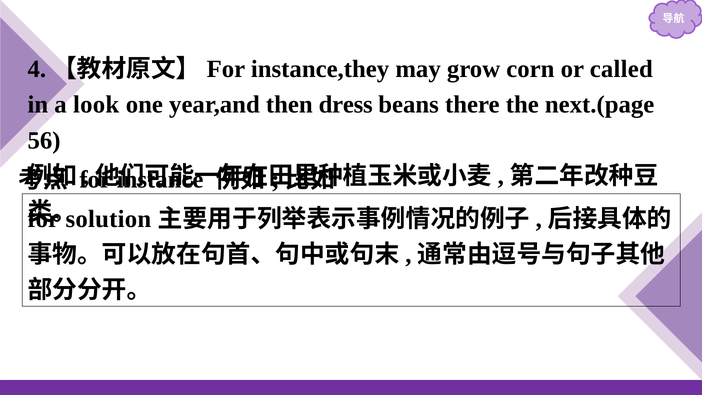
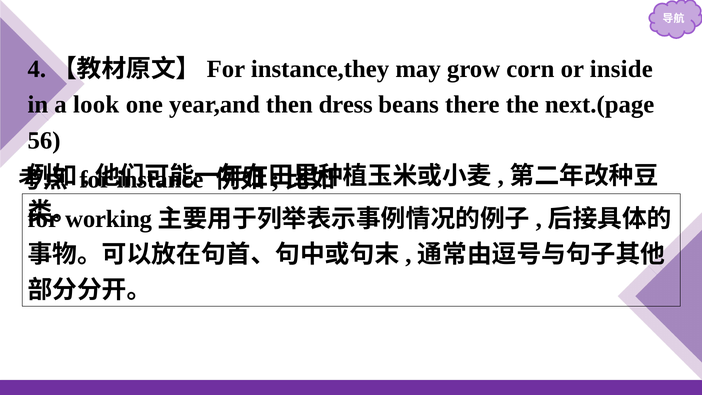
called: called -> inside
solution: solution -> working
